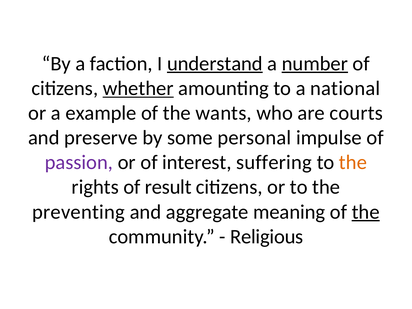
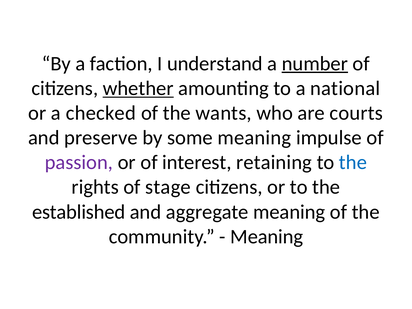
understand underline: present -> none
example: example -> checked
some personal: personal -> meaning
suffering: suffering -> retaining
the at (353, 162) colour: orange -> blue
result: result -> stage
preventing: preventing -> established
the at (366, 212) underline: present -> none
Religious at (267, 237): Religious -> Meaning
